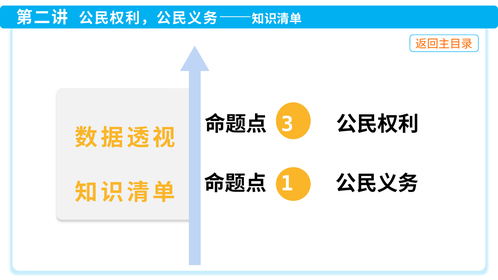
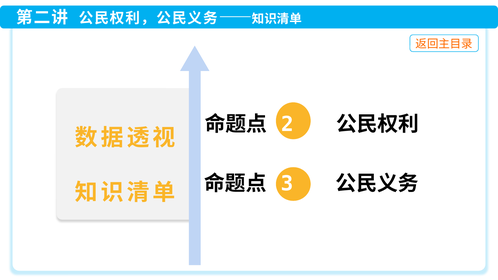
3: 3 -> 2
1: 1 -> 3
